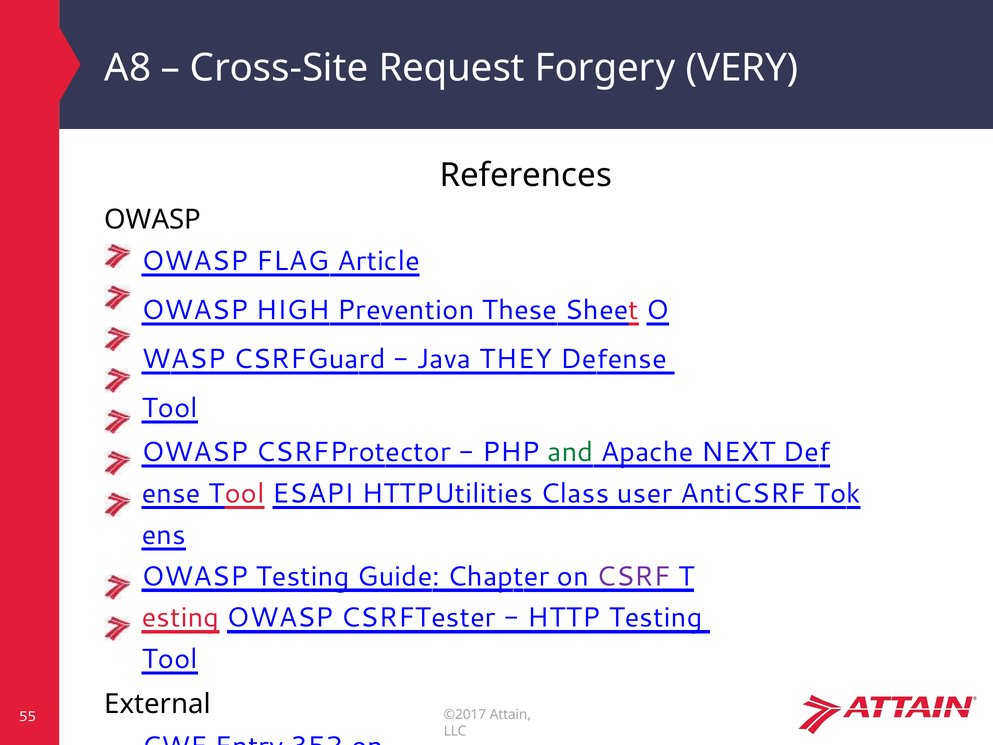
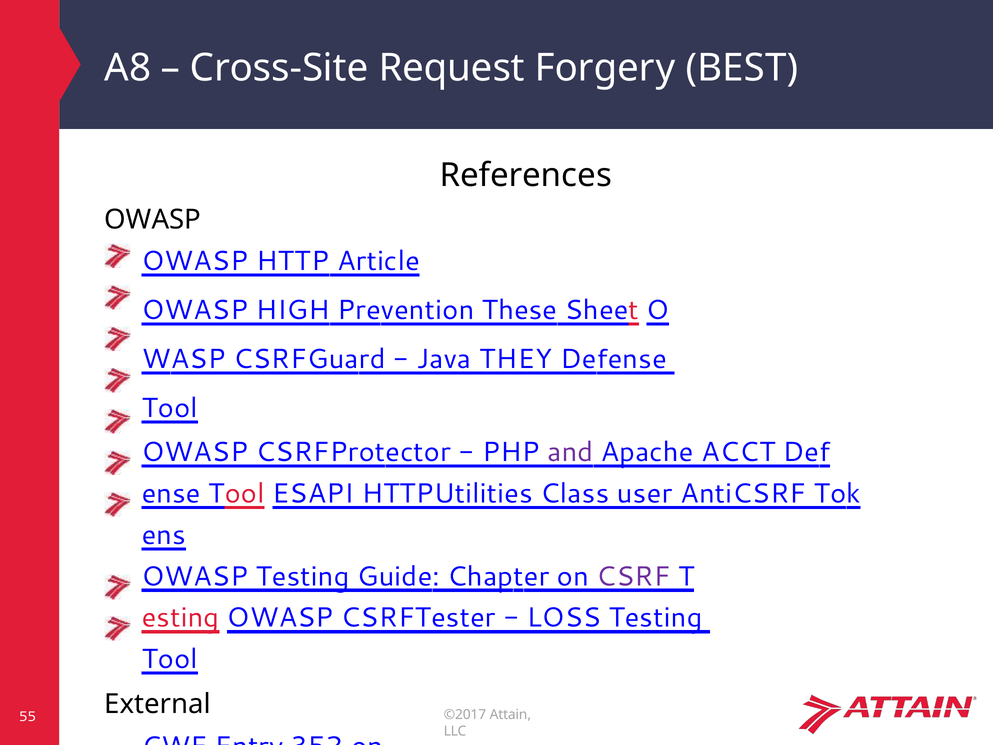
VERY: VERY -> BEST
FLAG: FLAG -> HTTP
and colour: green -> purple
NEXT: NEXT -> ACCT
HTTP: HTTP -> LOSS
